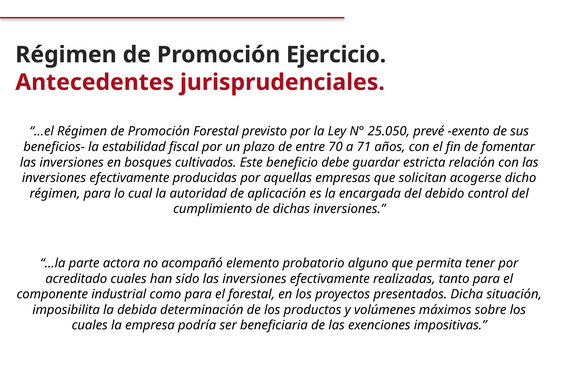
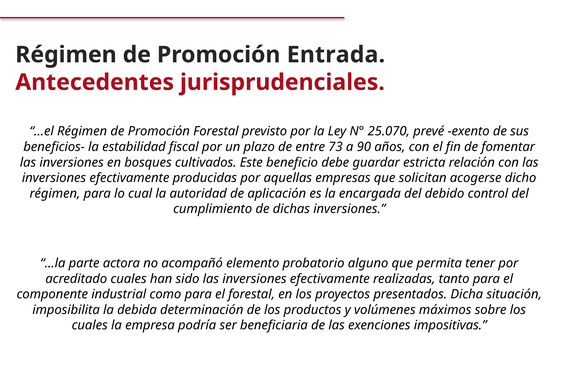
Ejercicio: Ejercicio -> Entrada
25.050: 25.050 -> 25.070
70: 70 -> 73
71: 71 -> 90
